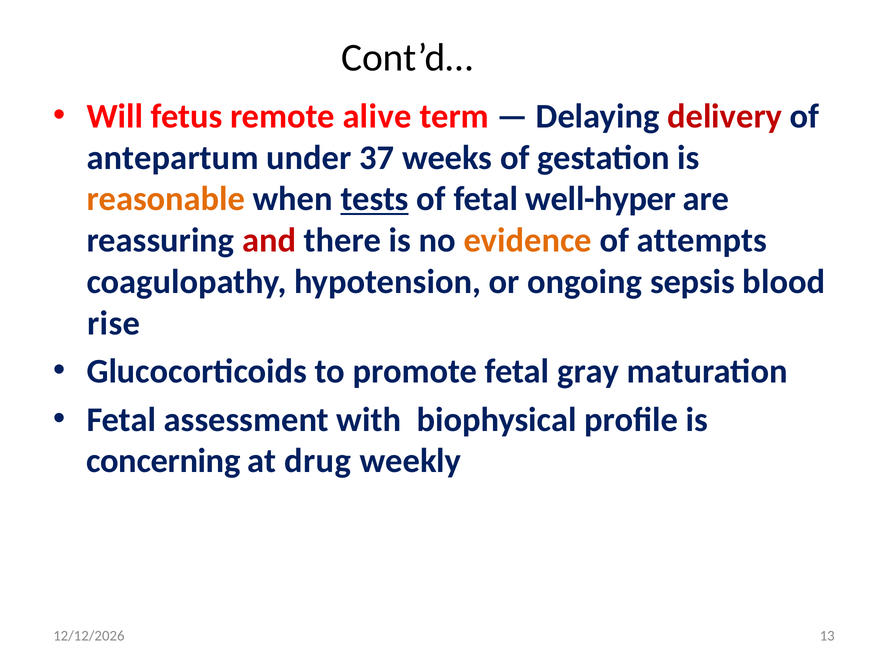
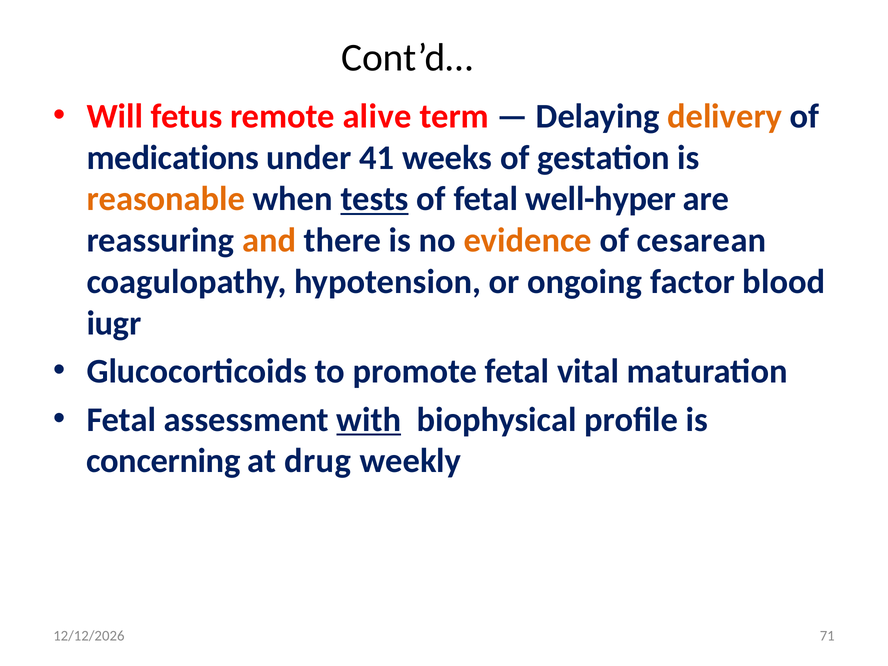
delivery colour: red -> orange
antepartum: antepartum -> medications
37: 37 -> 41
and colour: red -> orange
attempts: attempts -> cesarean
sepsis: sepsis -> factor
rise: rise -> iugr
gray: gray -> vital
with underline: none -> present
13: 13 -> 71
